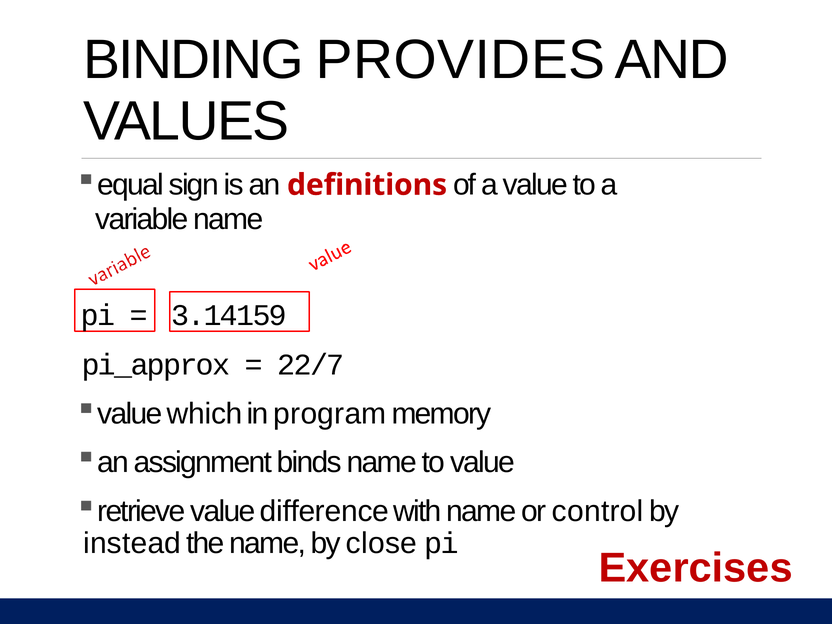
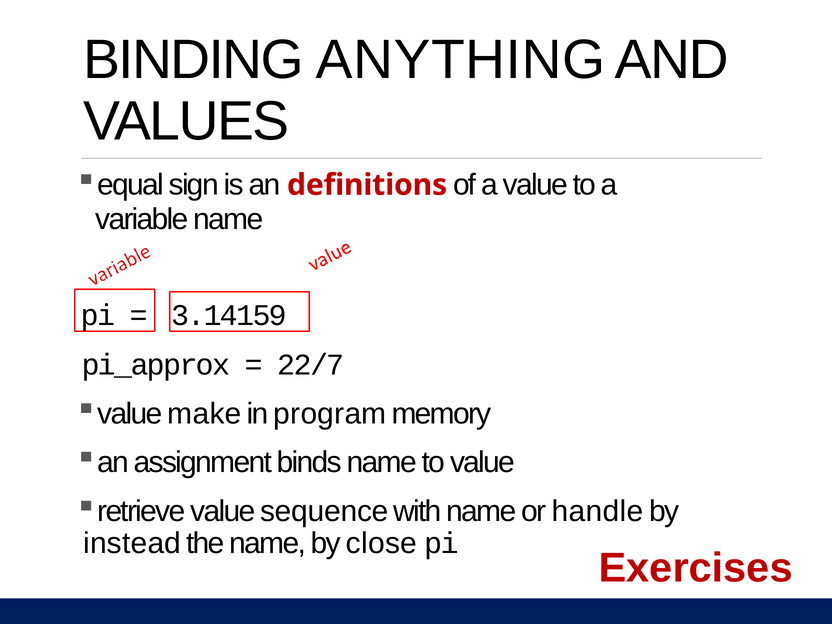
PROVIDES: PROVIDES -> ANYTHING
which: which -> make
difference: difference -> sequence
control: control -> handle
